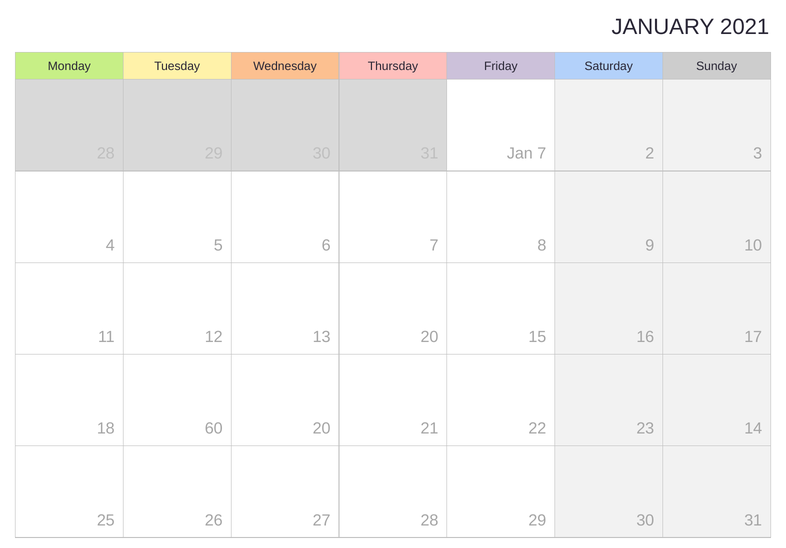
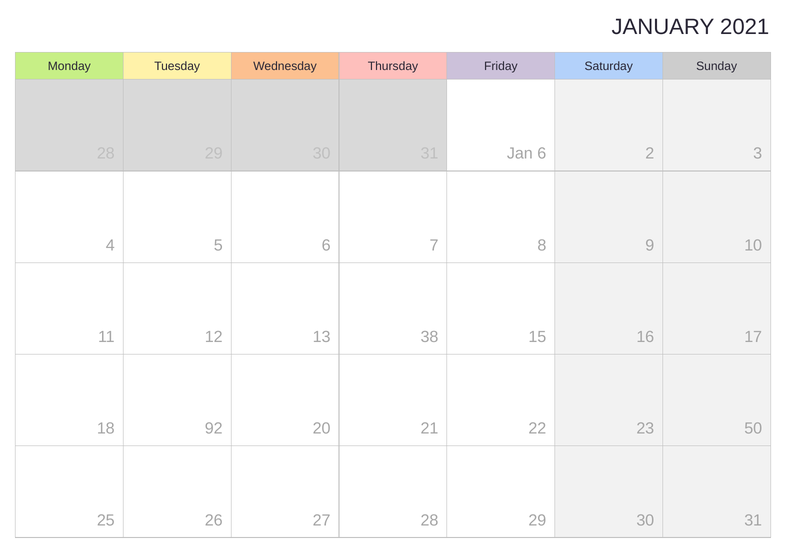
Jan 7: 7 -> 6
13 20: 20 -> 38
60: 60 -> 92
14: 14 -> 50
